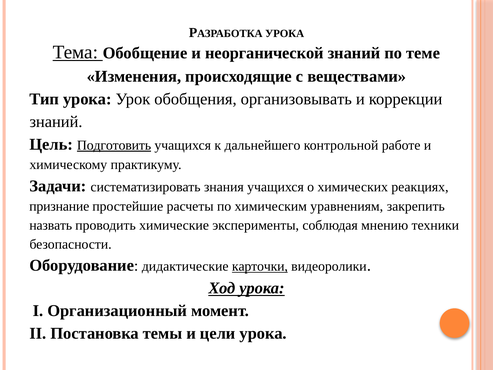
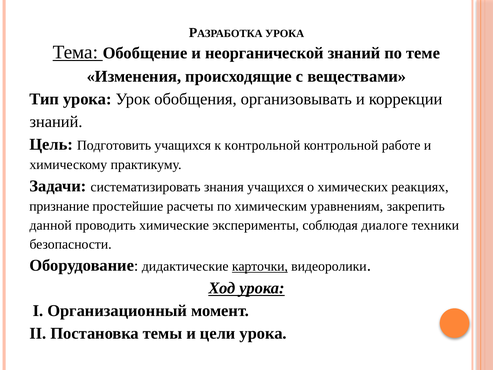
Подготовить underline: present -> none
к дальнейшего: дальнейшего -> контрольной
назвать: назвать -> данной
мнению: мнению -> диалоге
